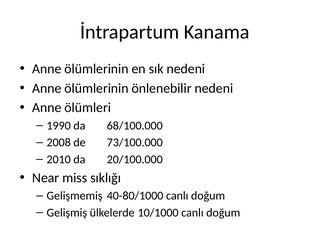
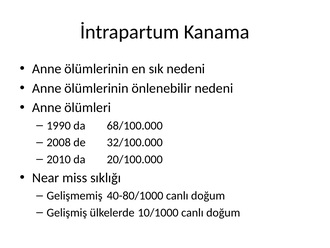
73/100.000: 73/100.000 -> 32/100.000
